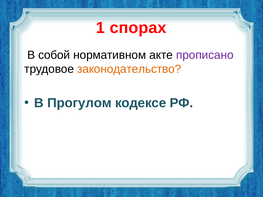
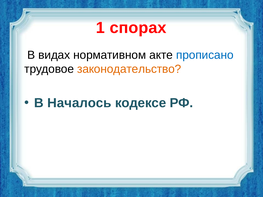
собой: собой -> видах
прописано colour: purple -> blue
Прогулом: Прогулом -> Началось
